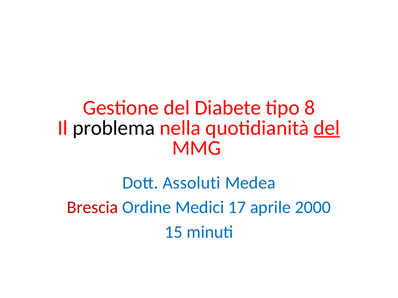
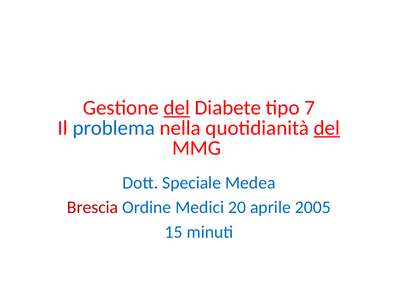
del at (177, 108) underline: none -> present
8: 8 -> 7
problema colour: black -> blue
Assoluti: Assoluti -> Speciale
17: 17 -> 20
2000: 2000 -> 2005
